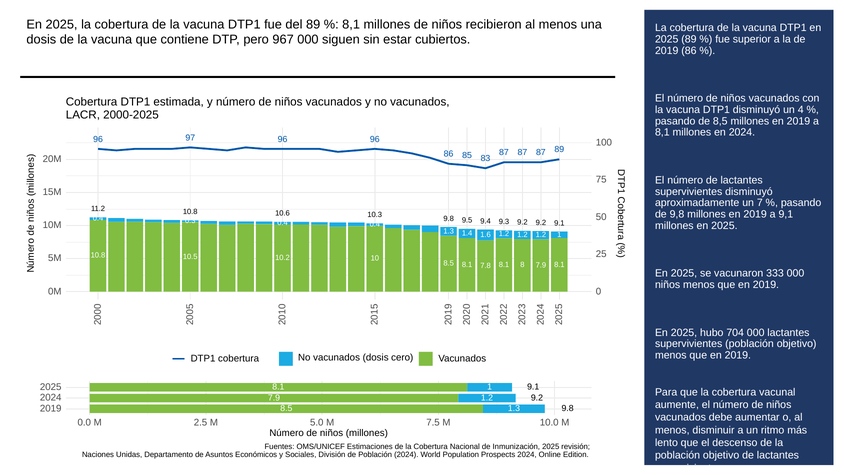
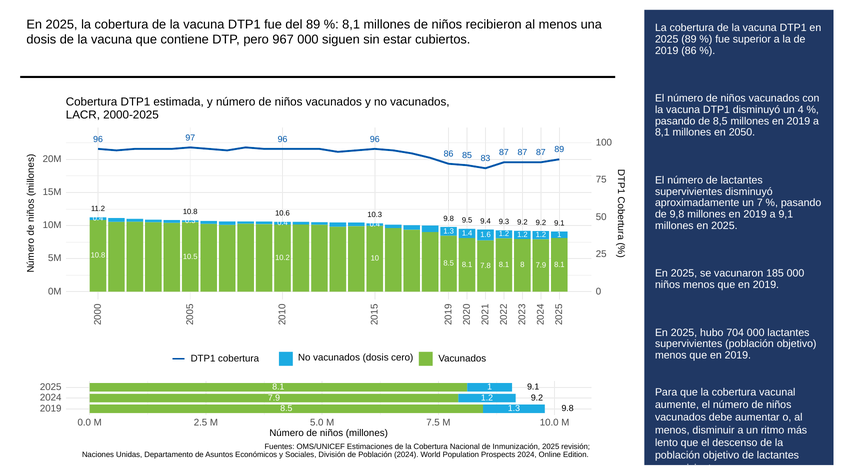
en 2024: 2024 -> 2050
333: 333 -> 185
